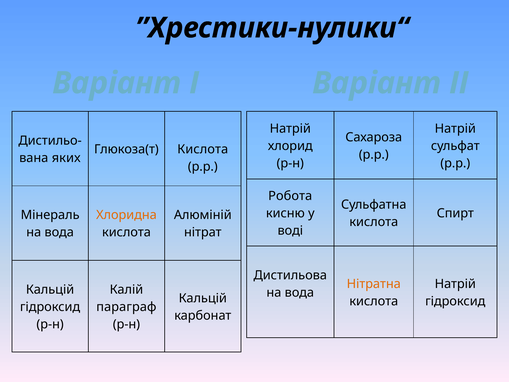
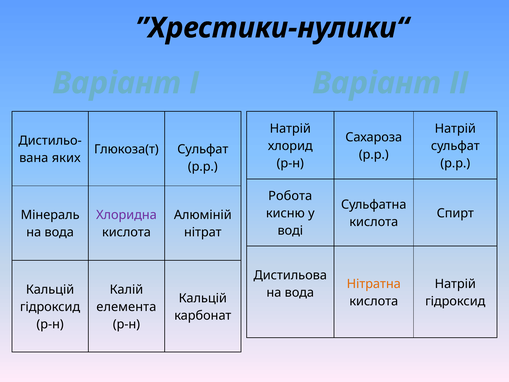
Глюкоза(т Кислота: Кислота -> Сульфат
Хлоридна colour: orange -> purple
параграф: параграф -> елемента
